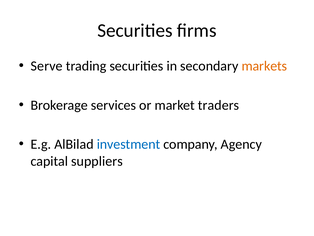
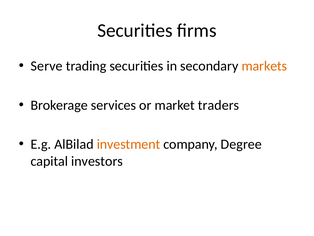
investment colour: blue -> orange
Agency: Agency -> Degree
suppliers: suppliers -> investors
